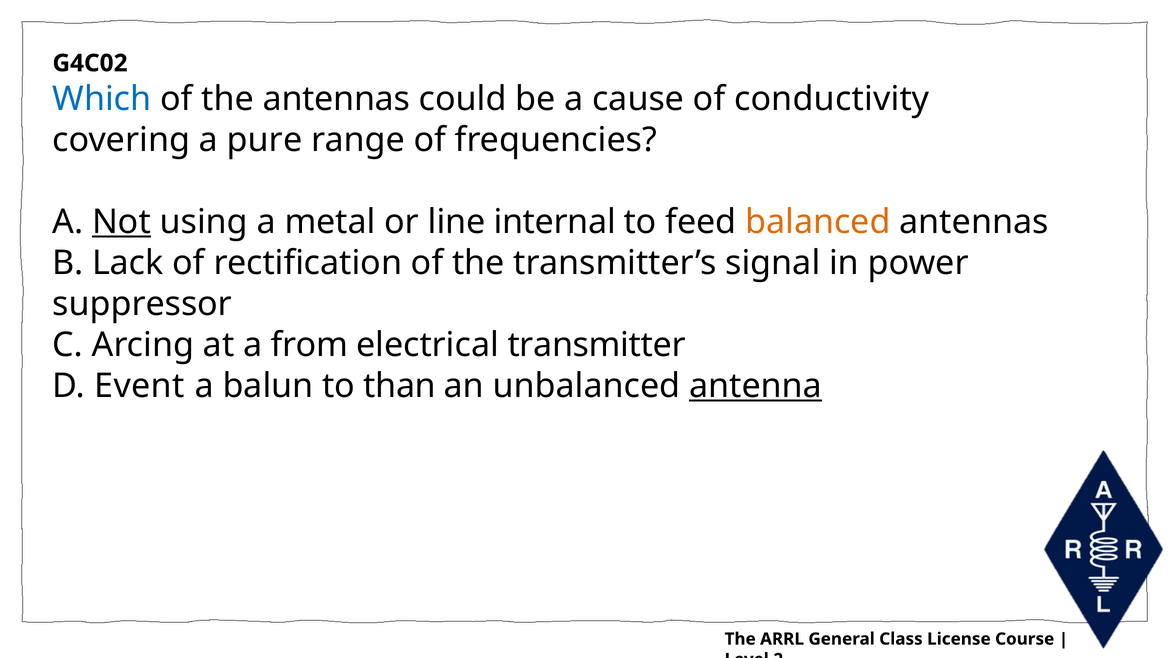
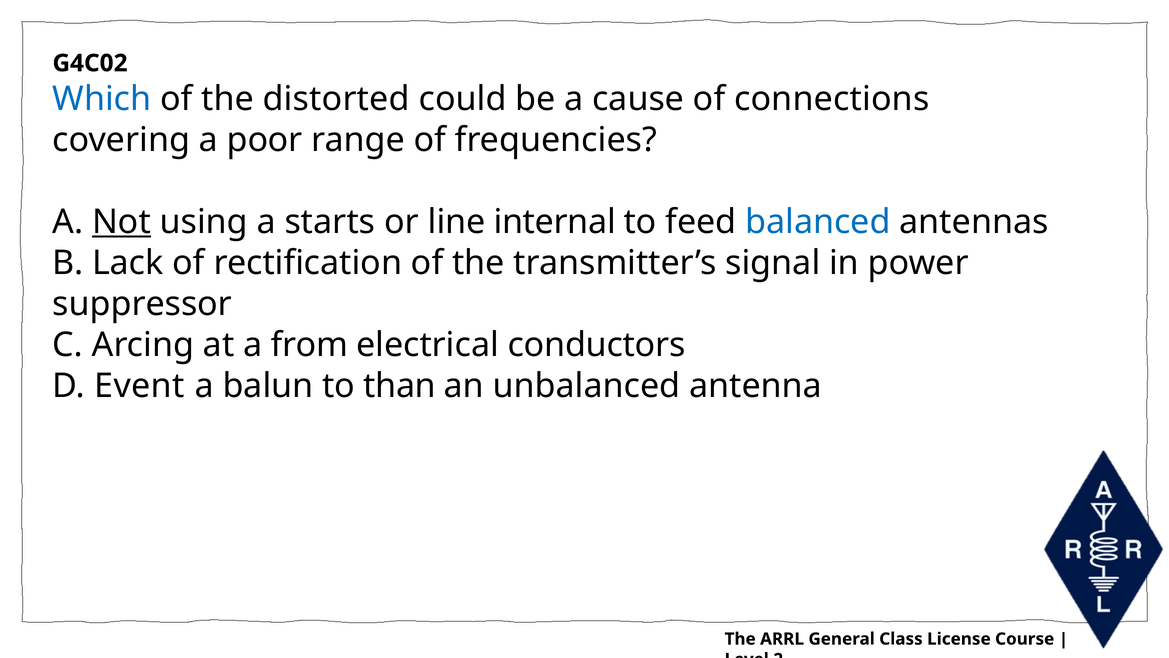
the antennas: antennas -> distorted
conductivity: conductivity -> connections
pure: pure -> poor
metal: metal -> starts
balanced colour: orange -> blue
transmitter: transmitter -> conductors
antenna underline: present -> none
